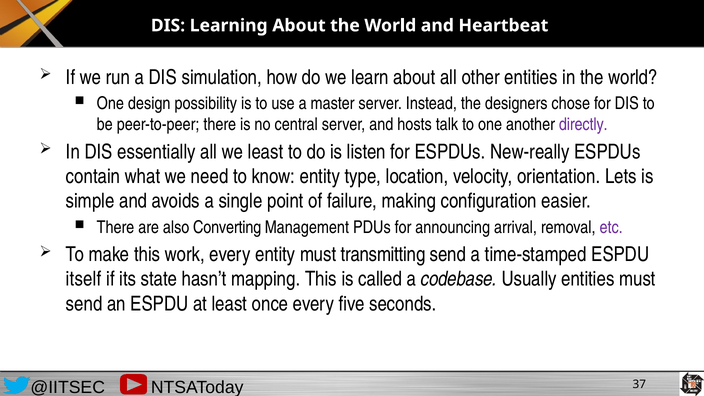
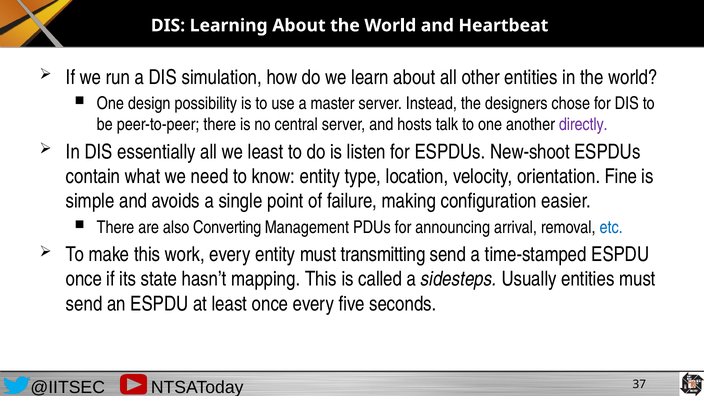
New-really: New-really -> New-shoot
Lets: Lets -> Fine
etc colour: purple -> blue
itself at (84, 279): itself -> once
codebase: codebase -> sidesteps
